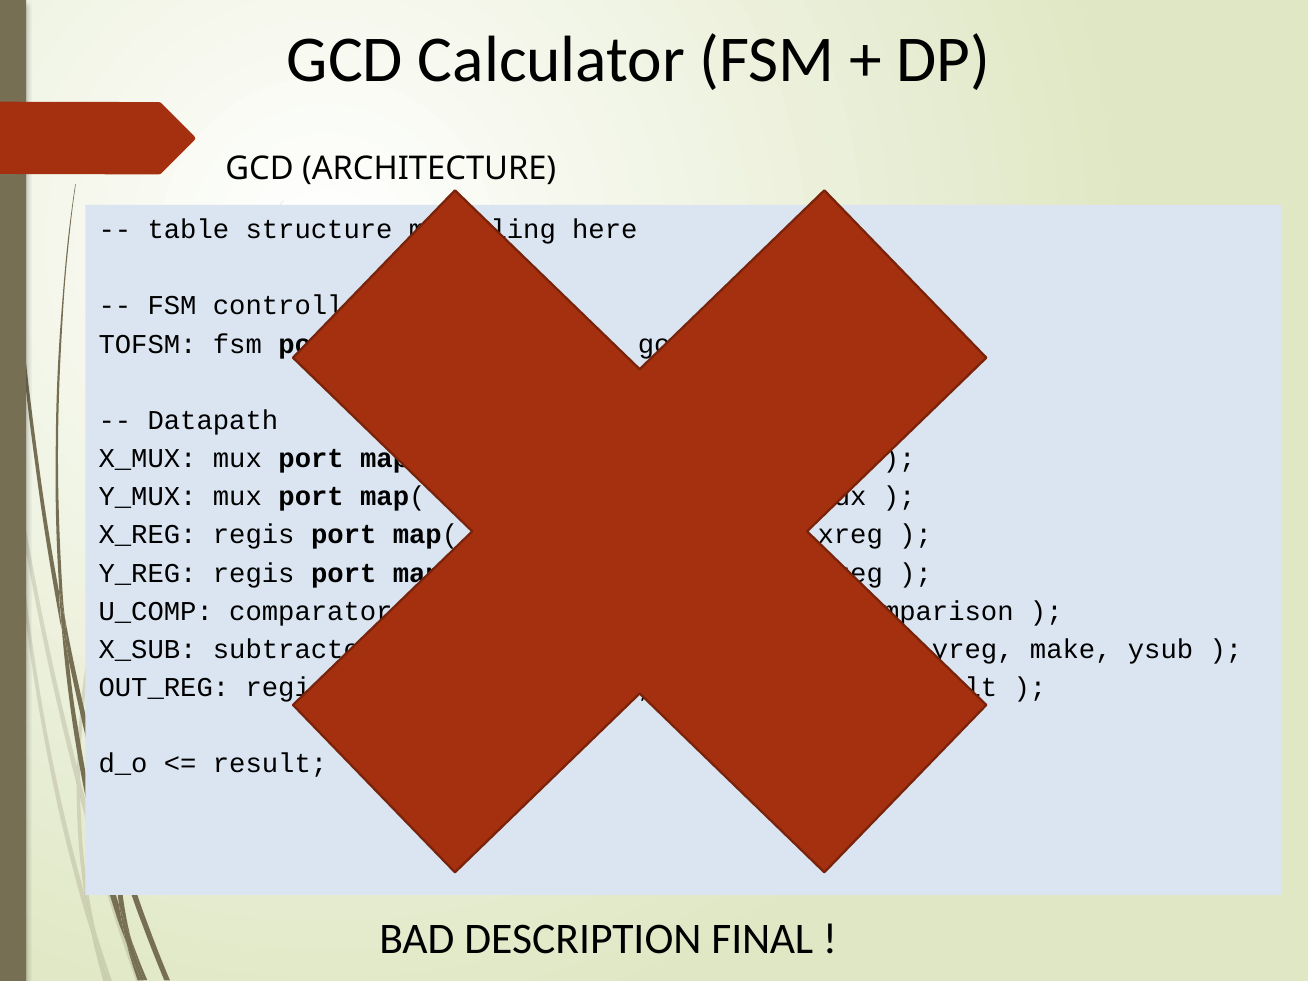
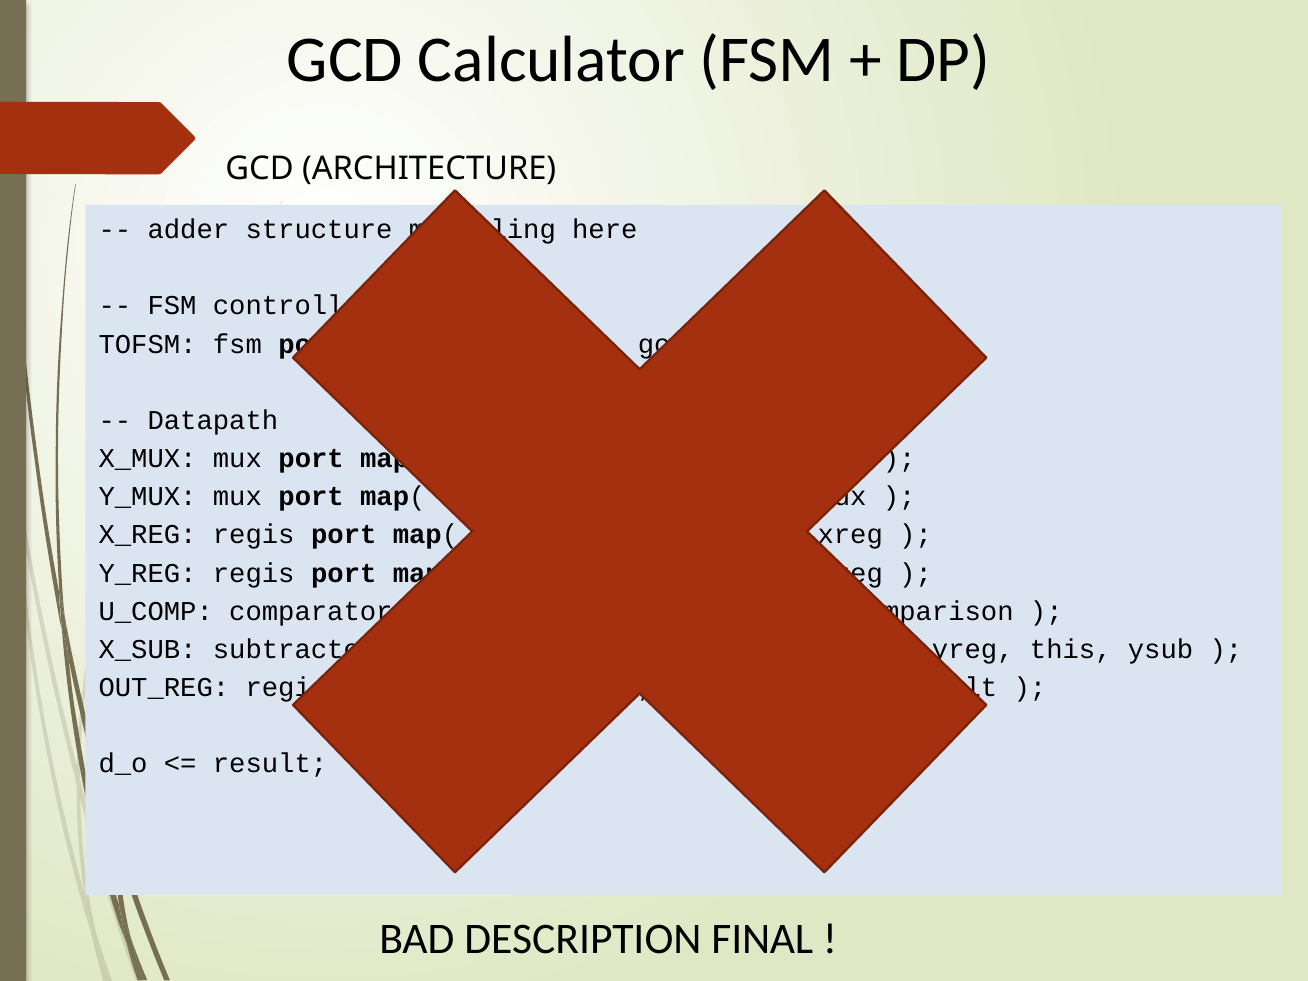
table: table -> adder
make: make -> this
